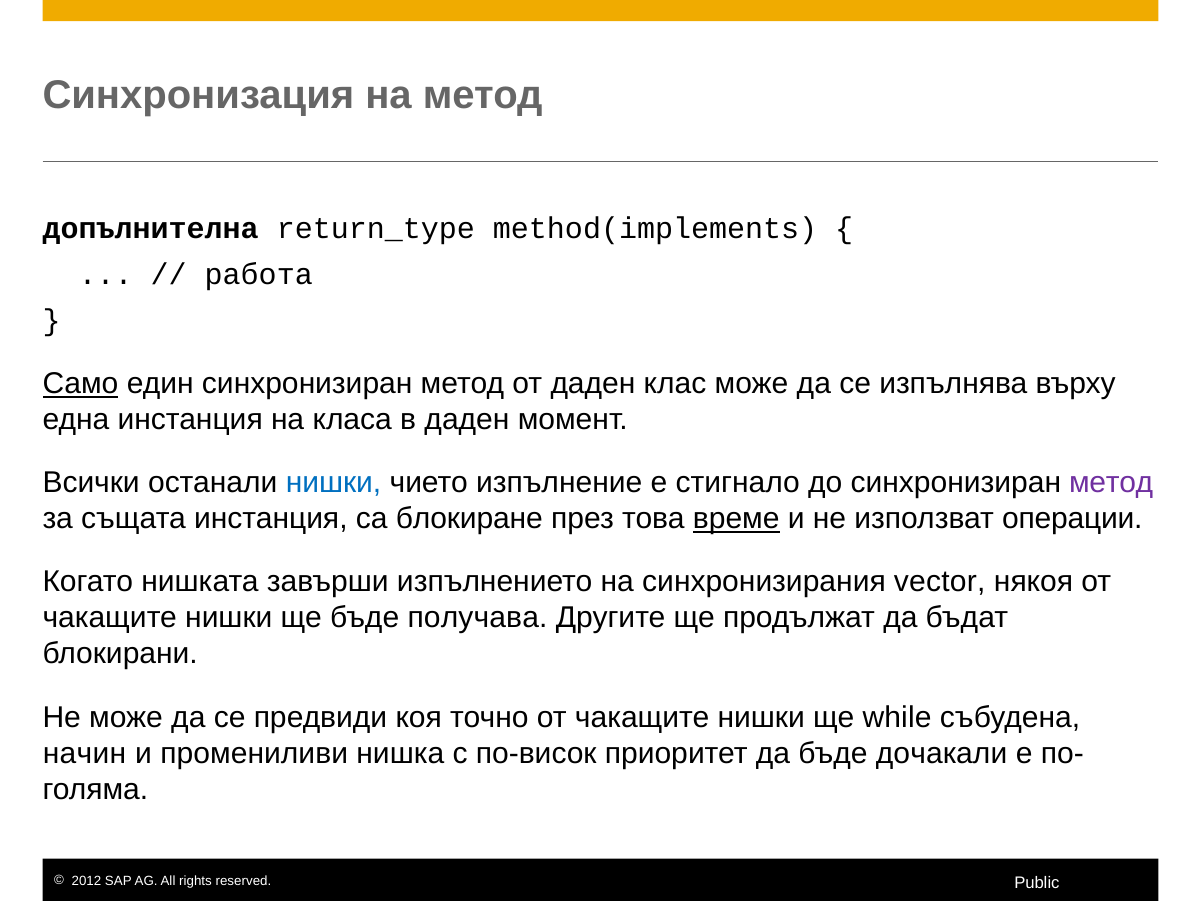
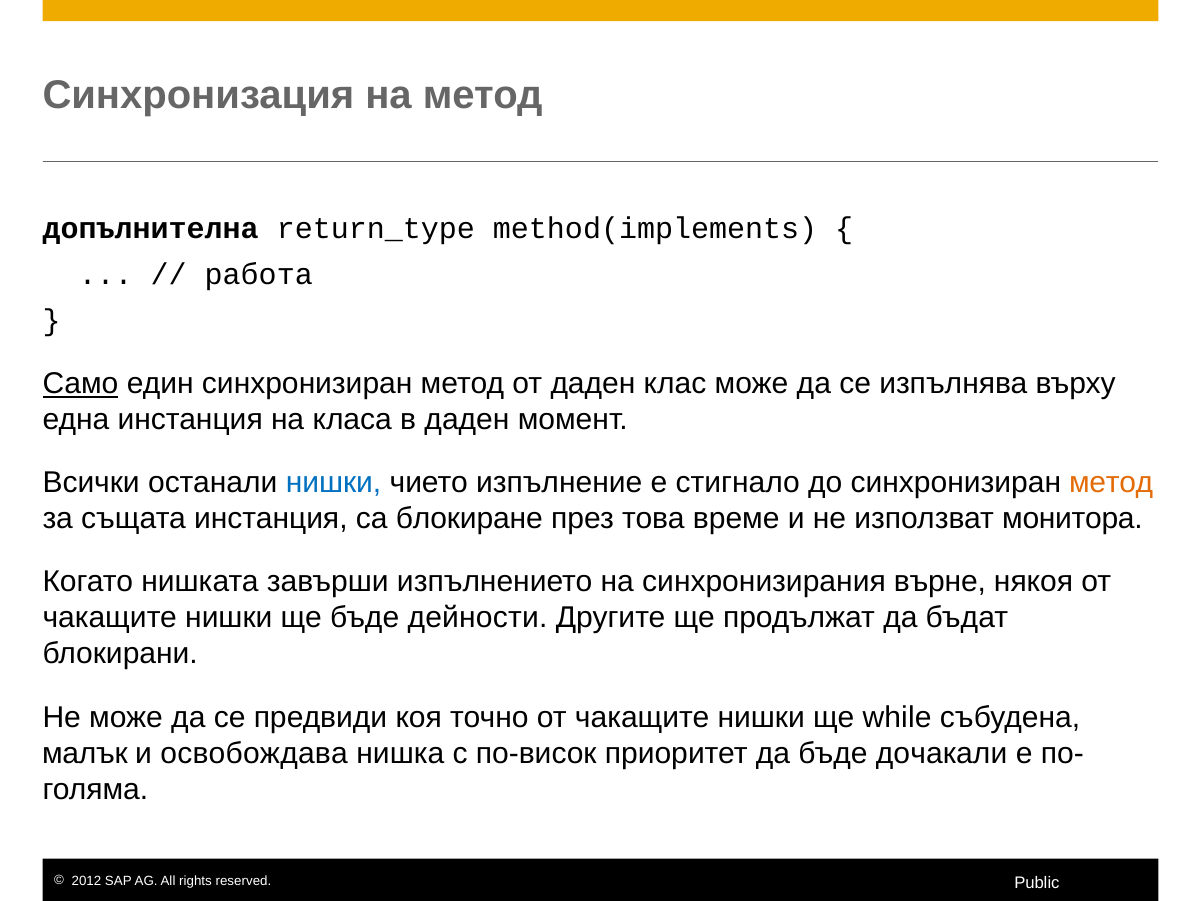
метод at (1111, 483) colour: purple -> orange
време underline: present -> none
операции: операции -> монитора
vector: vector -> върне
получава: получава -> дейности
начин: начин -> малък
промениливи: промениливи -> освобождава
